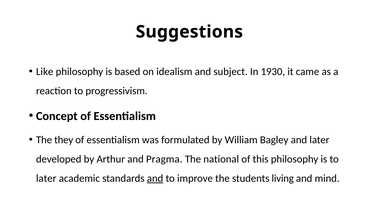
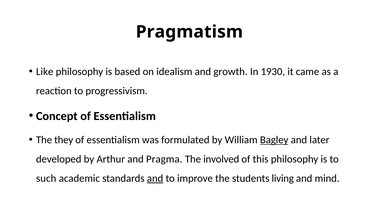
Suggestions: Suggestions -> Pragmatism
subject: subject -> growth
Bagley underline: none -> present
national: national -> involved
later at (46, 178): later -> such
